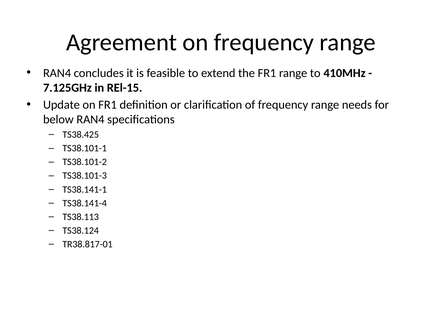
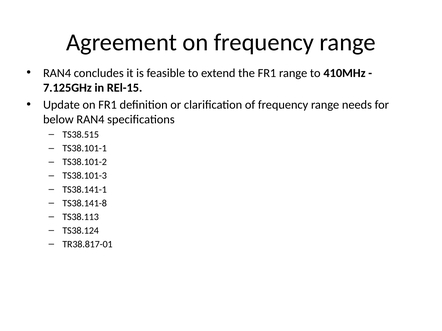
TS38.425: TS38.425 -> TS38.515
TS38.141-4: TS38.141-4 -> TS38.141-8
